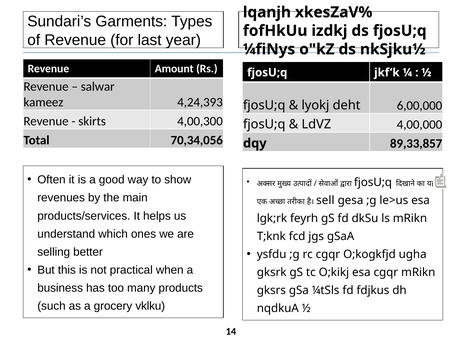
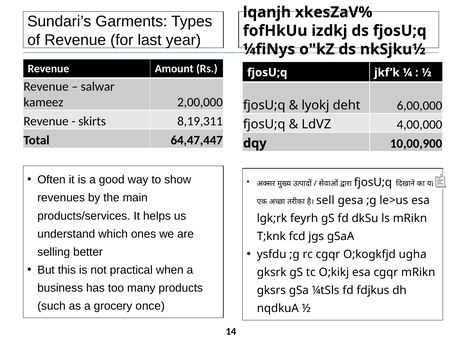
4,24,393: 4,24,393 -> 2,00,000
4,00,300: 4,00,300 -> 8,19,311
70,34,056: 70,34,056 -> 64,47,447
89,33,857: 89,33,857 -> 10,00,900
vklku: vklku -> once
